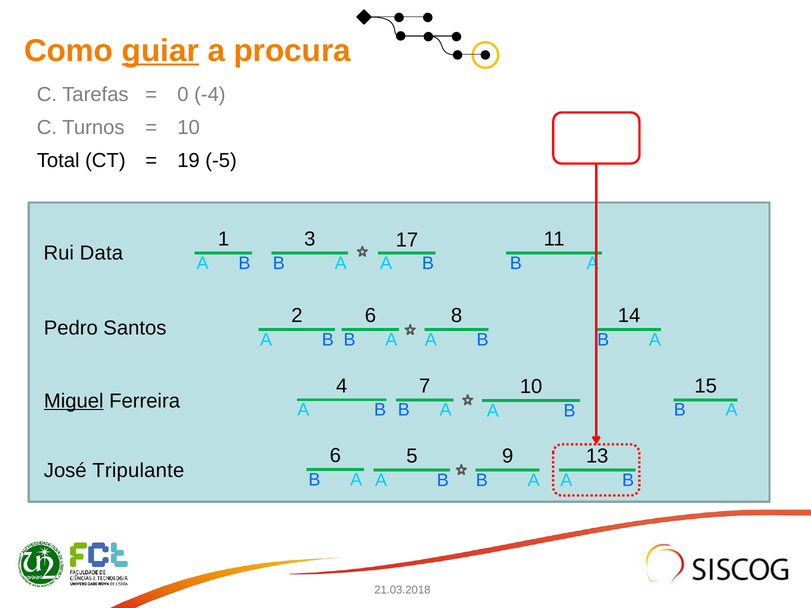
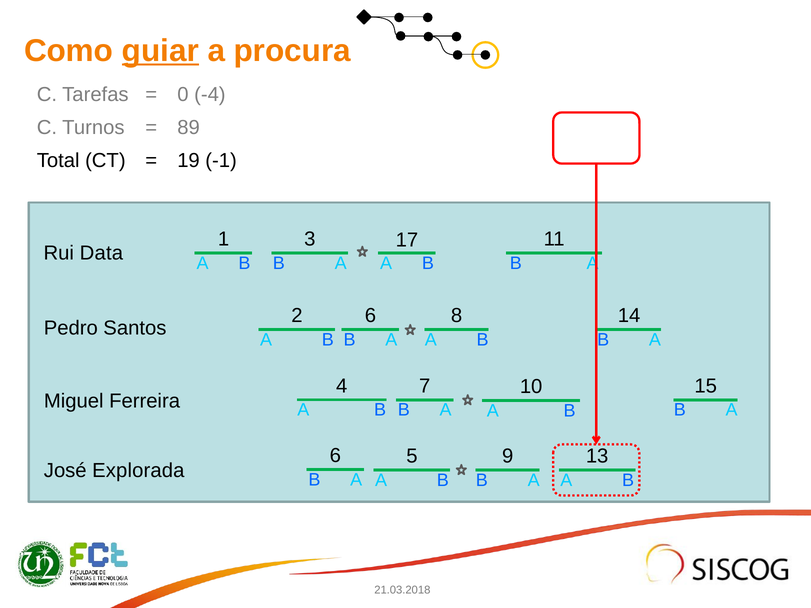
10 at (189, 128): 10 -> 89
-5: -5 -> -1
Miguel underline: present -> none
Tripulante: Tripulante -> Explorada
